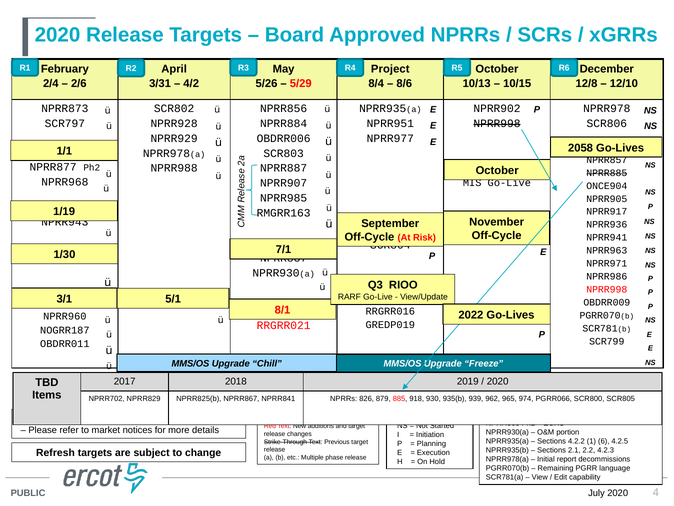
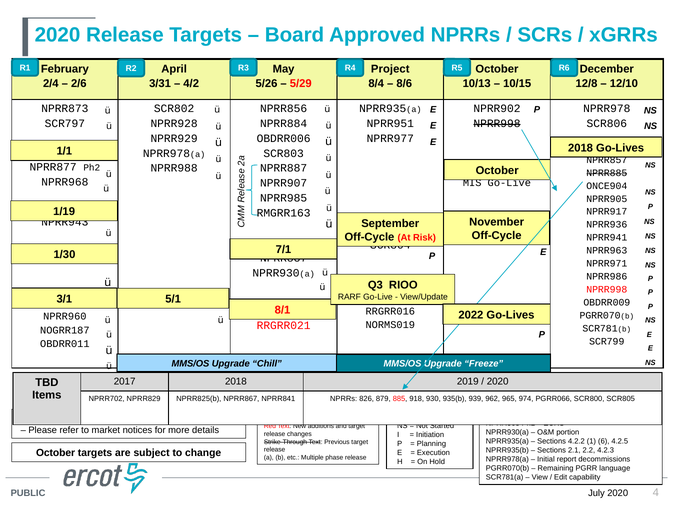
1/1 2058: 2058 -> 2018
GREDP019: GREDP019 -> NORMS019
Refresh at (55, 453): Refresh -> October
